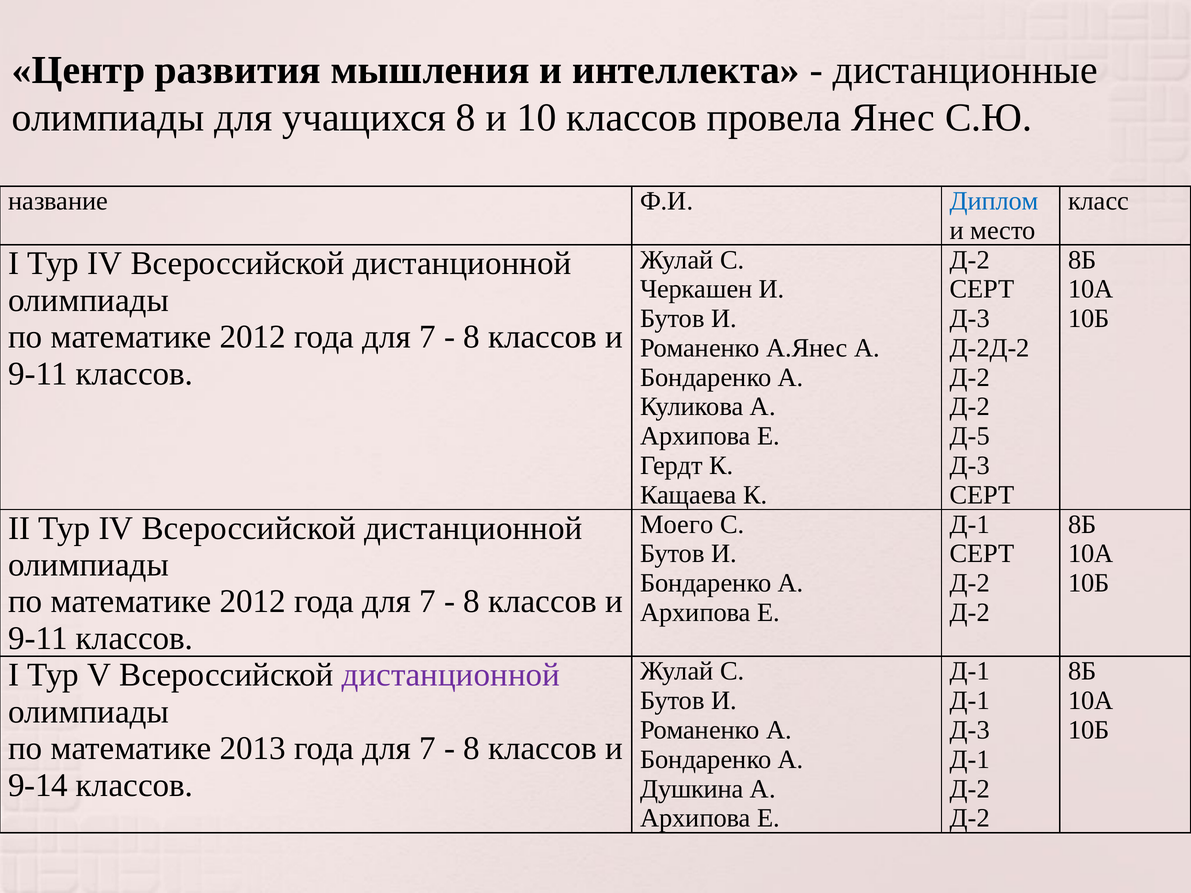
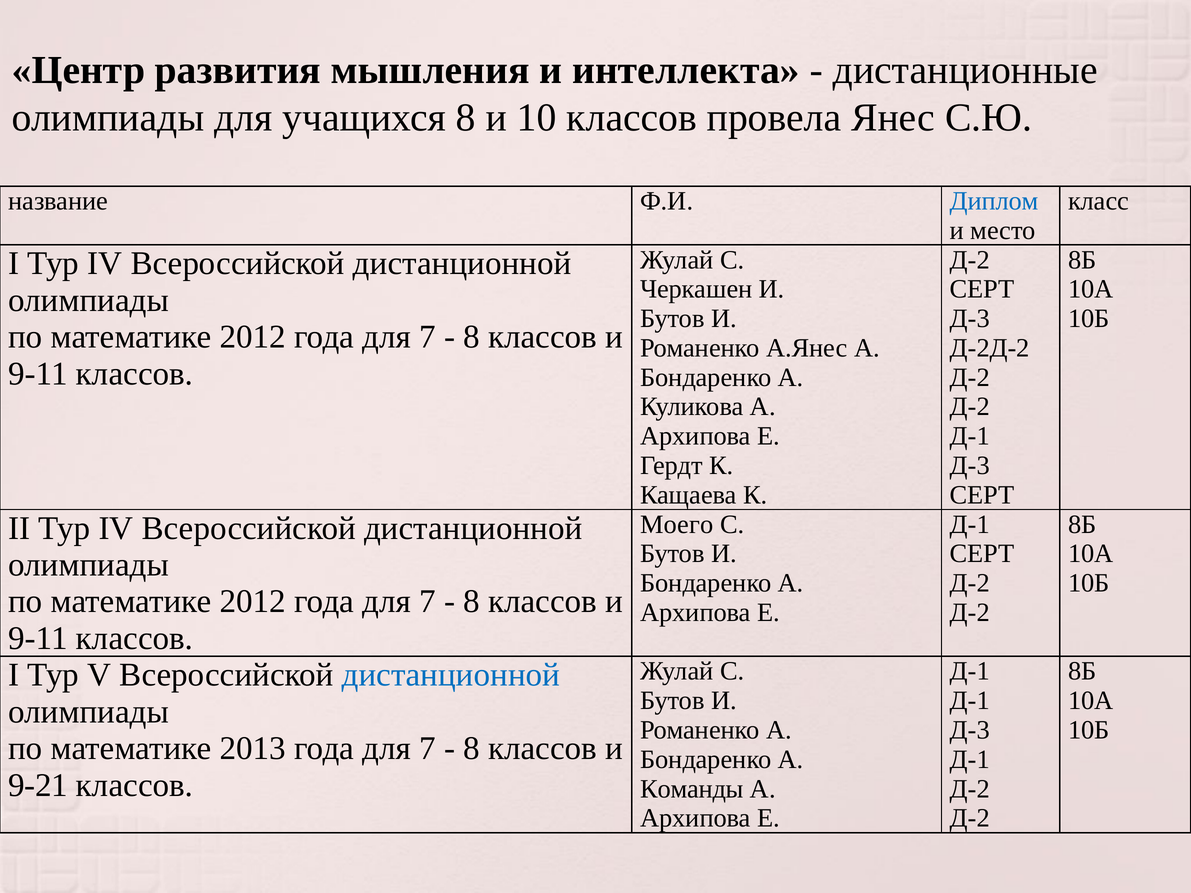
Д-5 at (970, 436): Д-5 -> Д-1
дистанционной at (451, 675) colour: purple -> blue
9-14: 9-14 -> 9-21
Душкина: Душкина -> Команды
